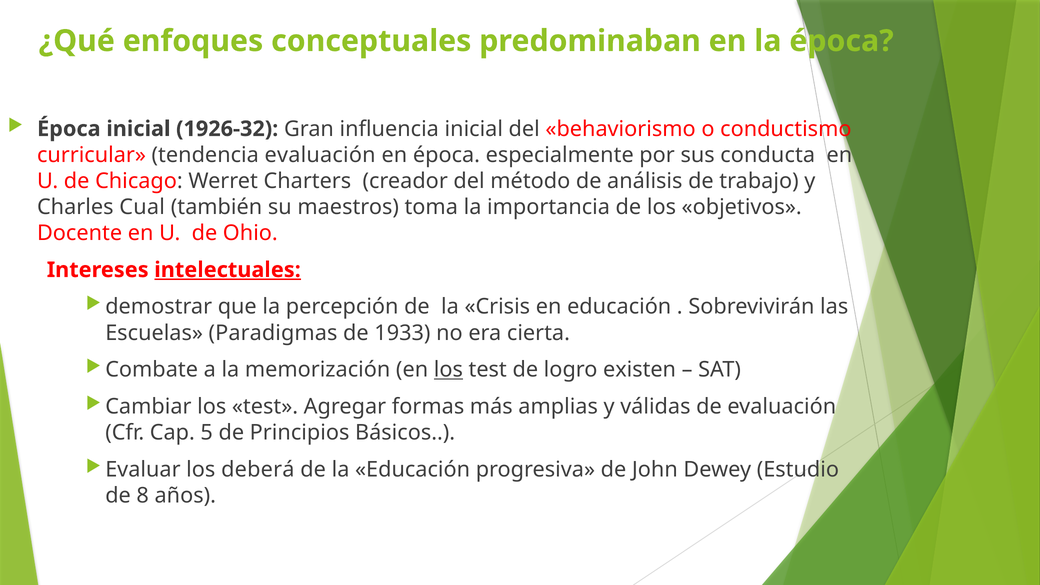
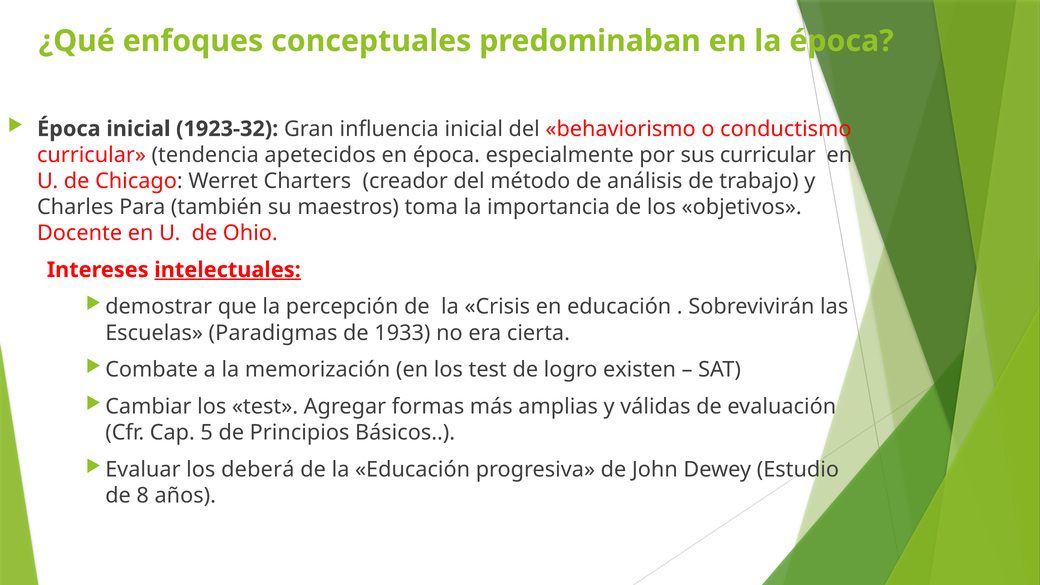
1926-32: 1926-32 -> 1923-32
tendencia evaluación: evaluación -> apetecidos
sus conducta: conducta -> curricular
Cual: Cual -> Para
los at (448, 370) underline: present -> none
